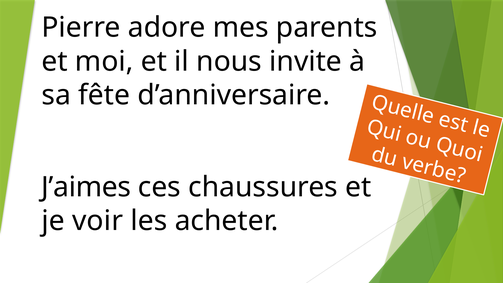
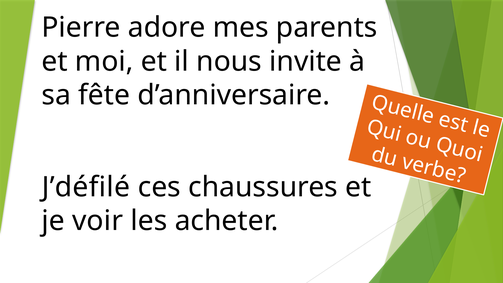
J’aimes: J’aimes -> J’défilé
